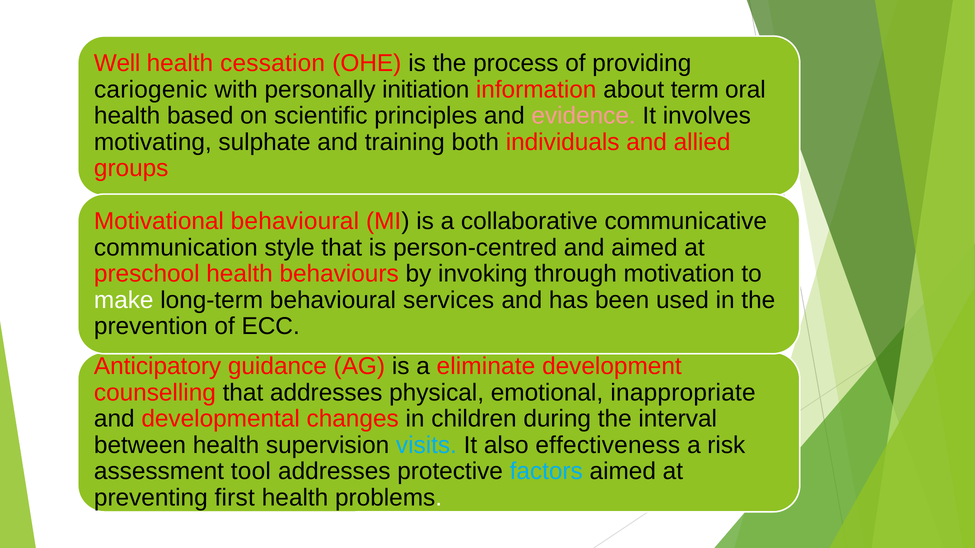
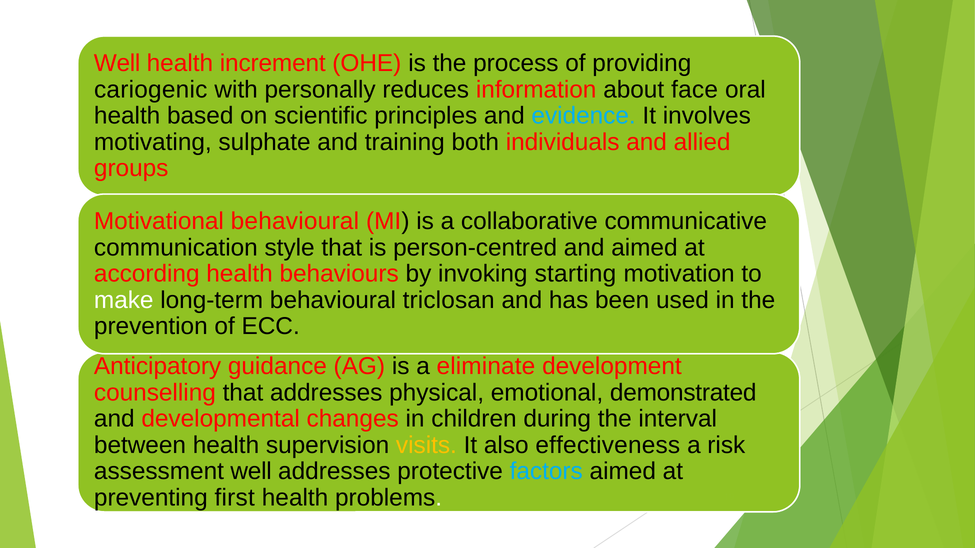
cessation: cessation -> increment
initiation: initiation -> reduces
term: term -> face
evidence colour: pink -> light blue
preschool: preschool -> according
through: through -> starting
services: services -> triclosan
inappropriate: inappropriate -> demonstrated
visits colour: light blue -> yellow
assessment tool: tool -> well
